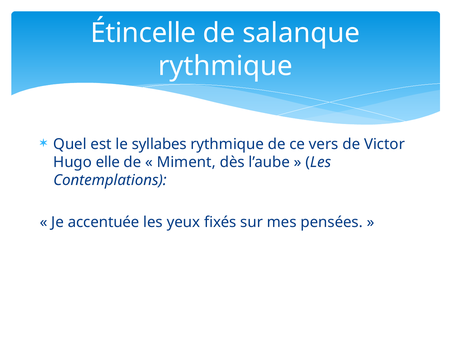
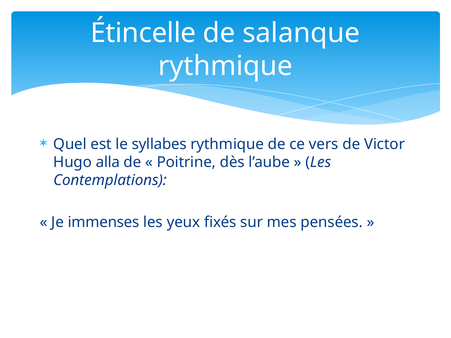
elle: elle -> alla
Miment: Miment -> Poitrine
accentuée: accentuée -> immenses
